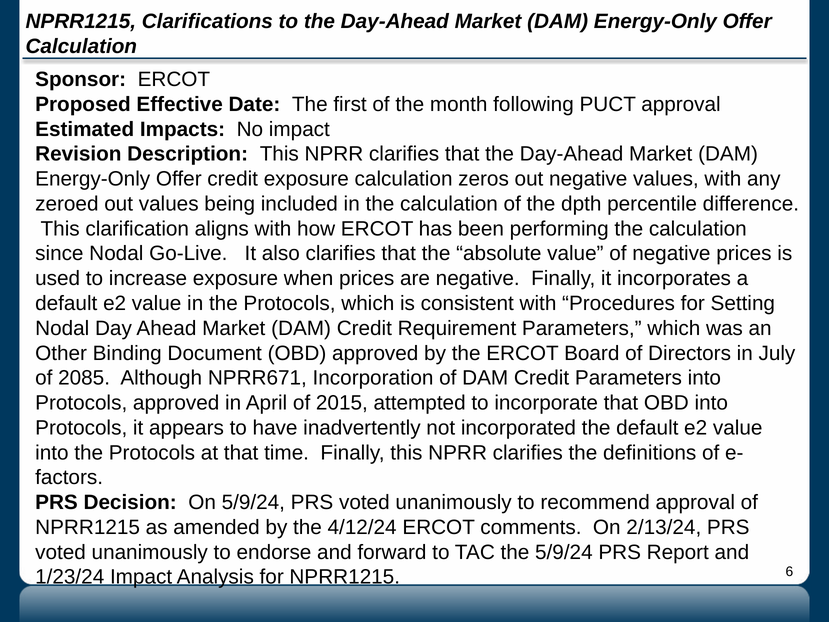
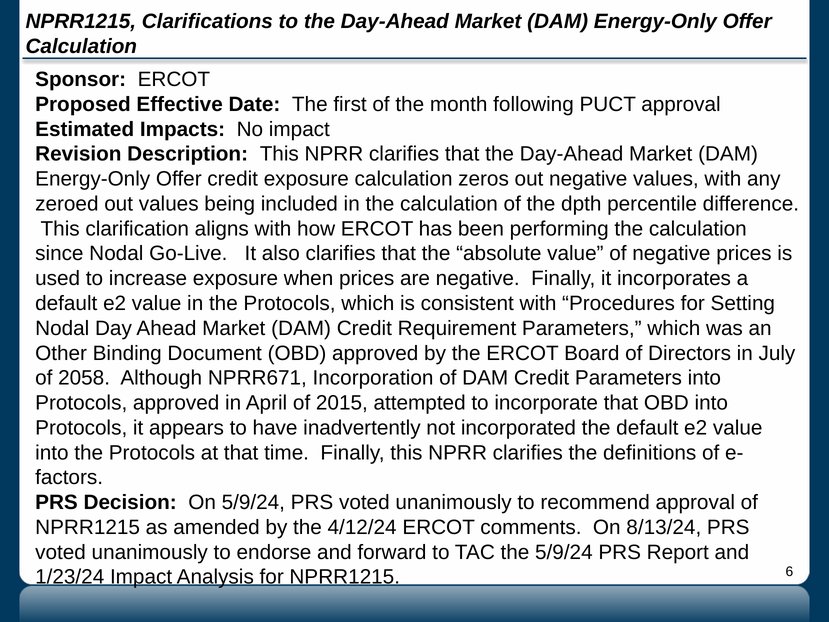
2085: 2085 -> 2058
2/13/24: 2/13/24 -> 8/13/24
